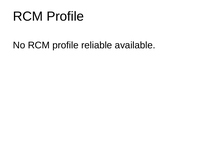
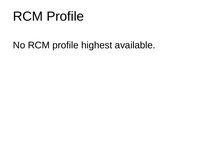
reliable: reliable -> highest
